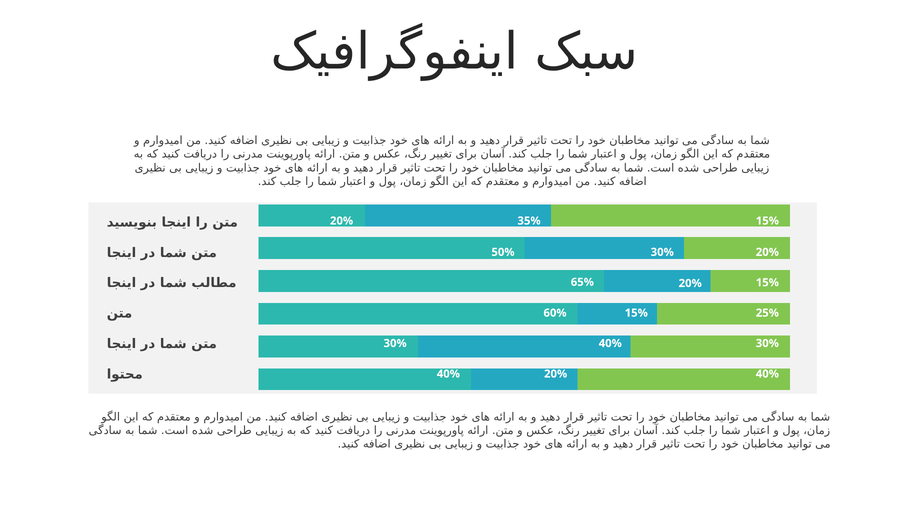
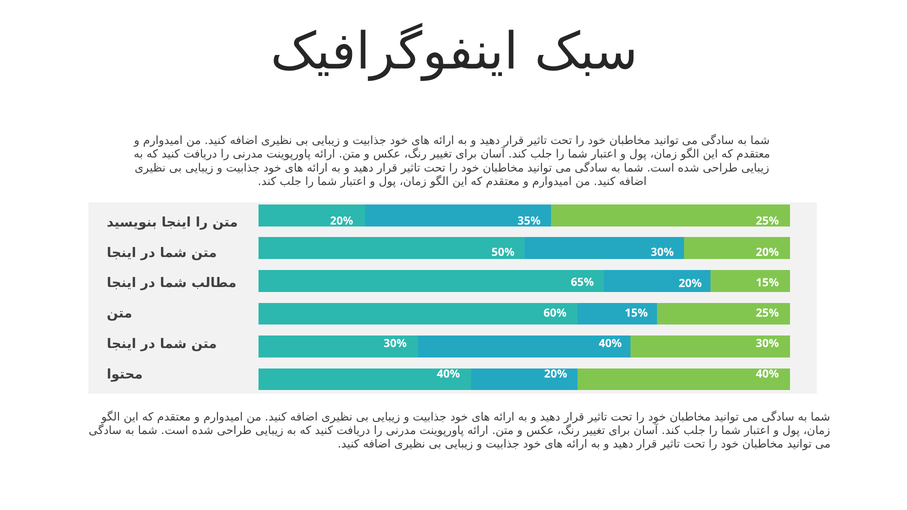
15% at (767, 221): 15% -> 25%
